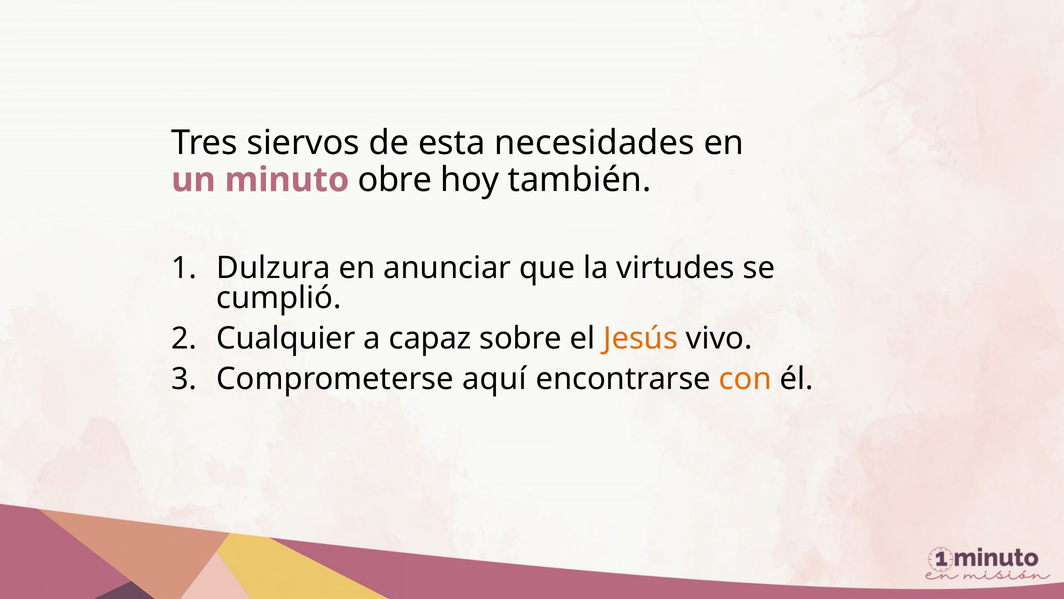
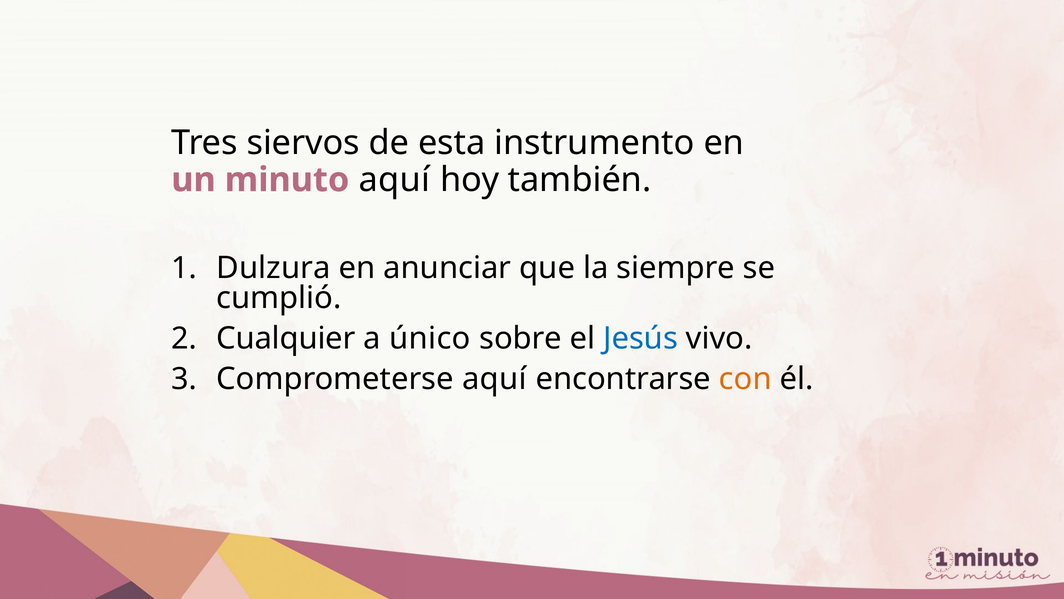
necesidades: necesidades -> instrumento
minuto obre: obre -> aquí
virtudes: virtudes -> siempre
capaz: capaz -> único
Jesús colour: orange -> blue
